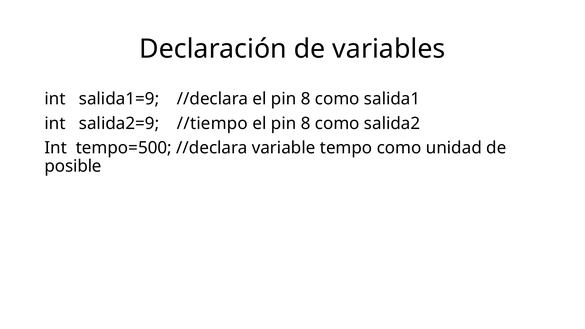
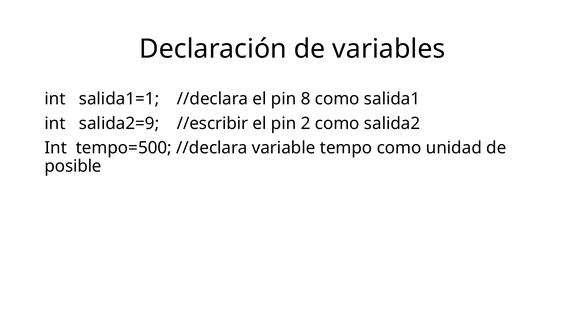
salida1=9: salida1=9 -> salida1=1
//tiempo: //tiempo -> //escribir
8 at (306, 123): 8 -> 2
